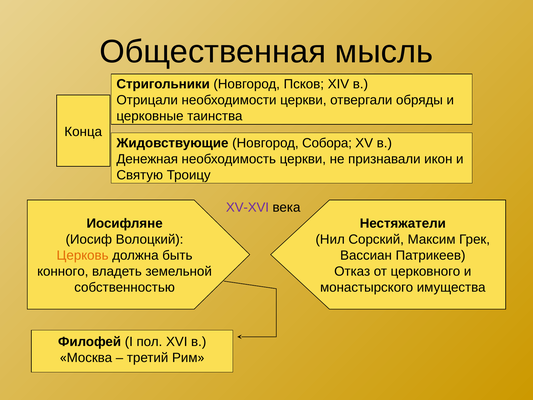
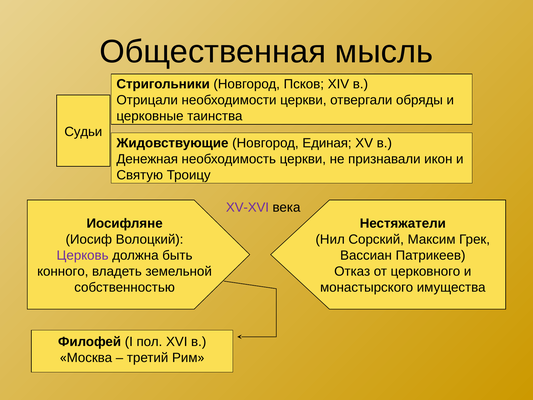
Конца: Конца -> Судьи
Собора: Собора -> Единая
Церковь colour: orange -> purple
